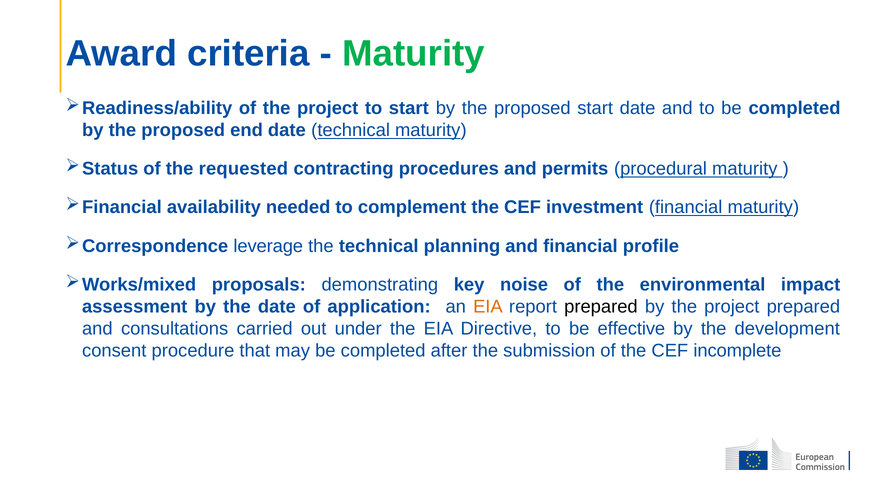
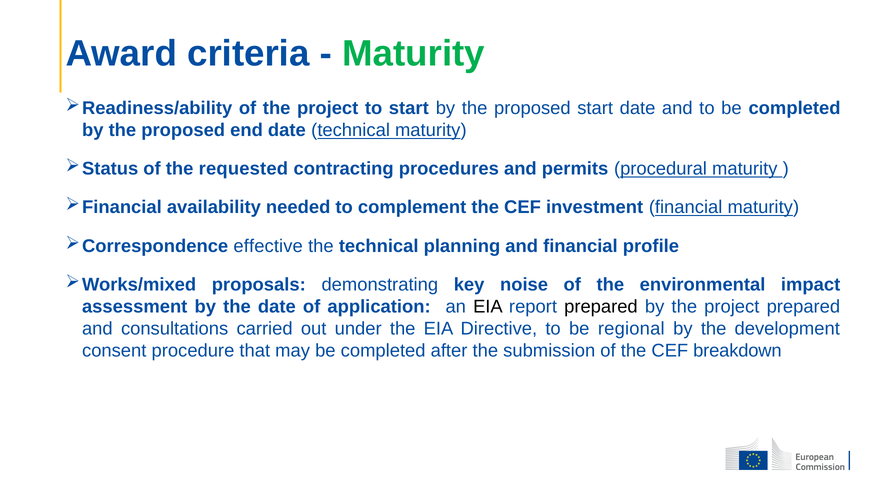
leverage: leverage -> effective
EIA at (488, 307) colour: orange -> black
effective: effective -> regional
incomplete: incomplete -> breakdown
